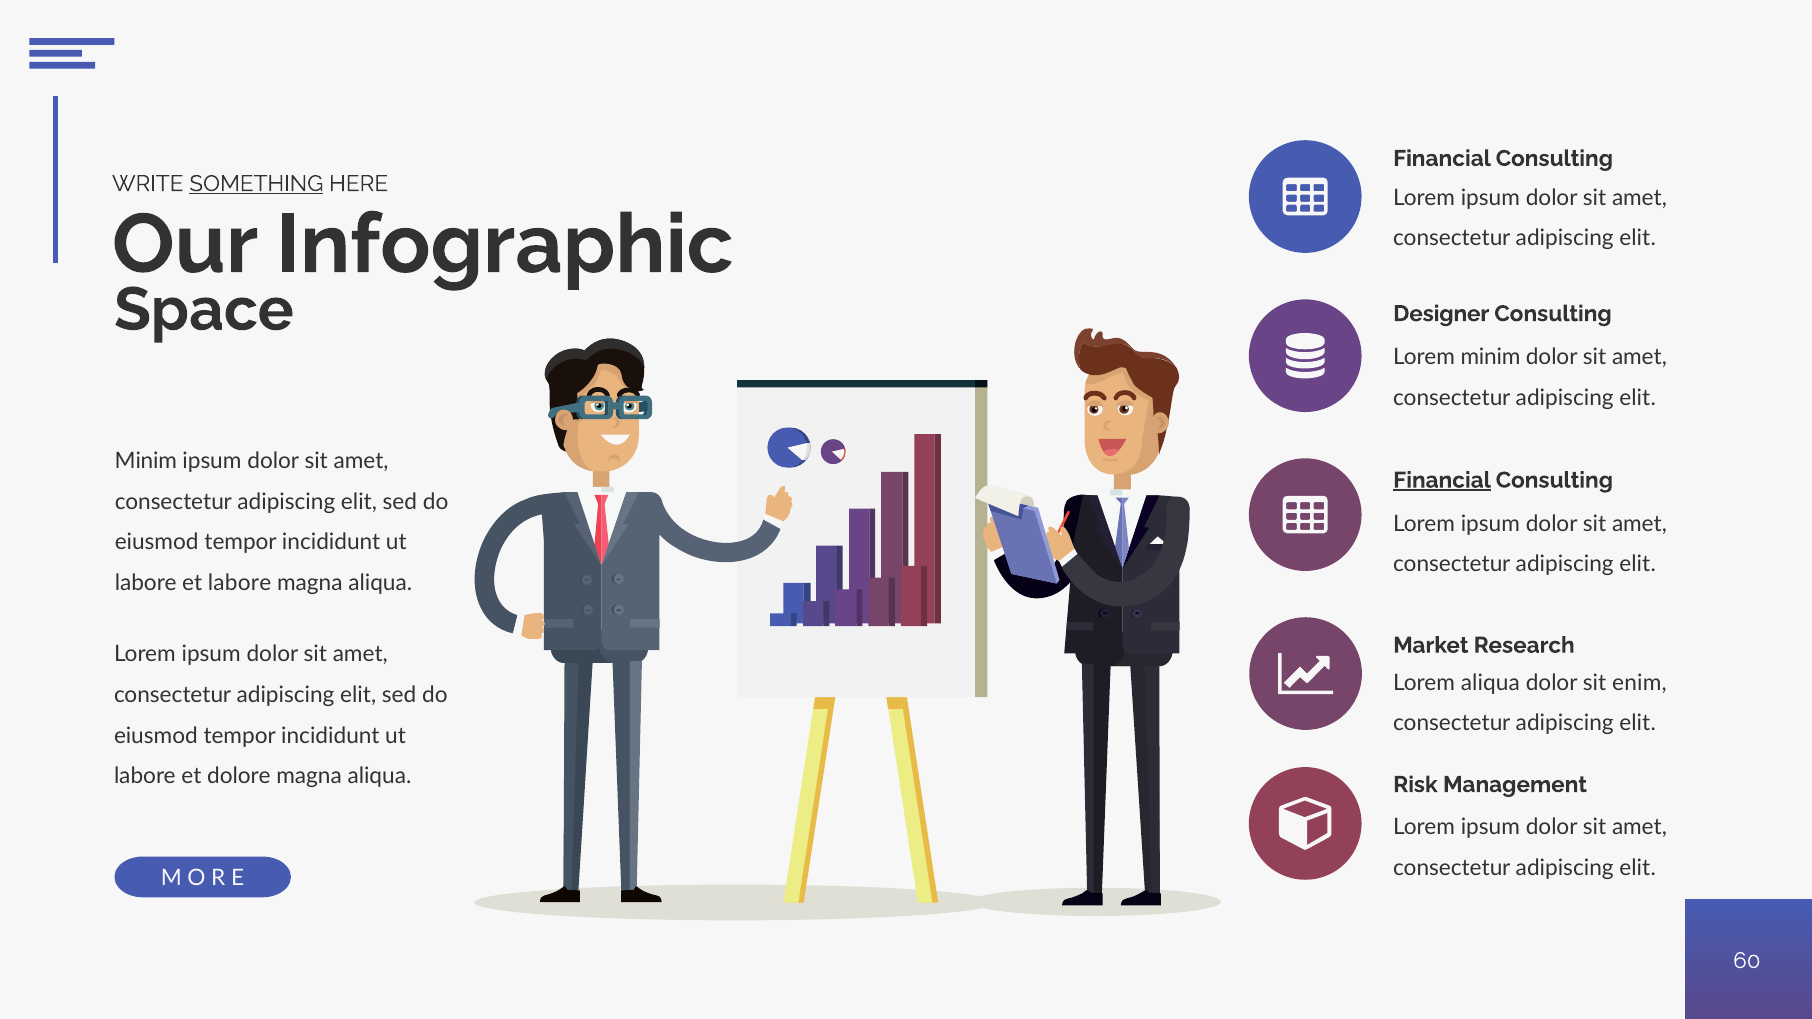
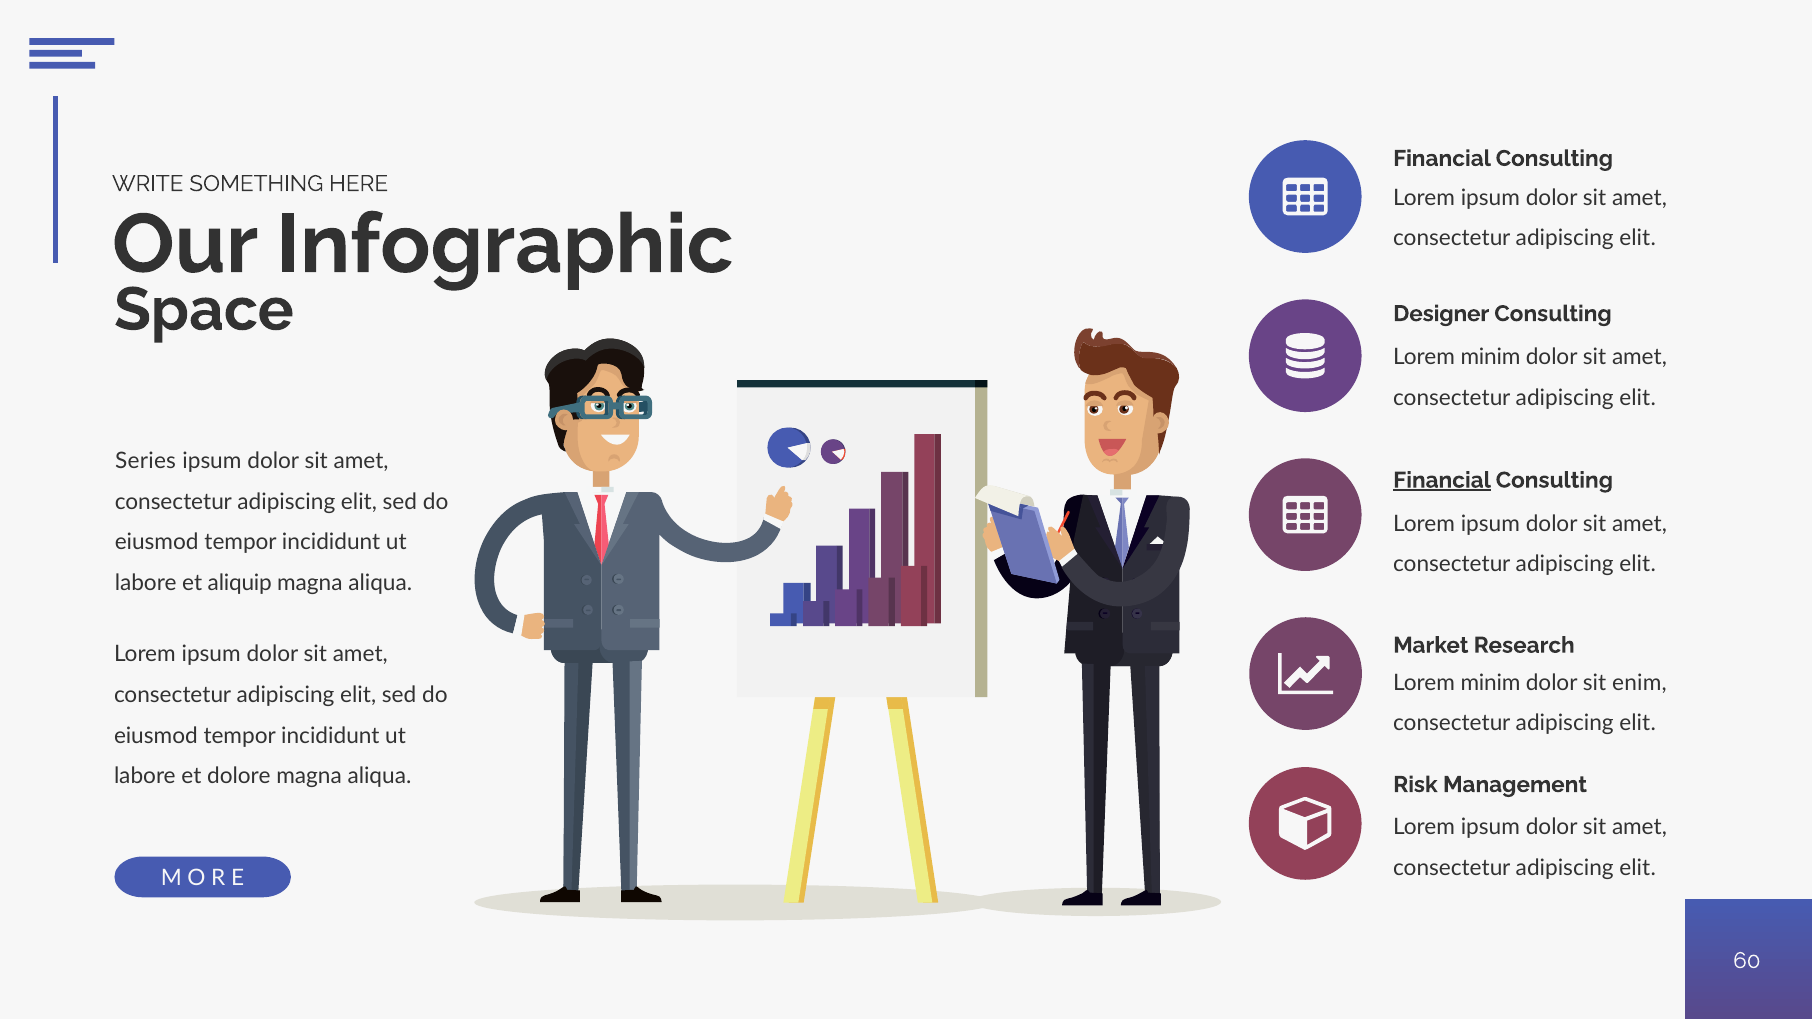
SOMETHING underline: present -> none
Minim at (146, 461): Minim -> Series
et labore: labore -> aliquip
aliqua at (1490, 683): aliqua -> minim
